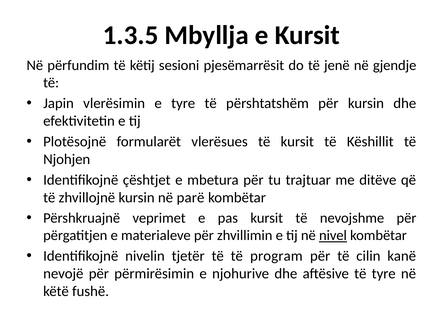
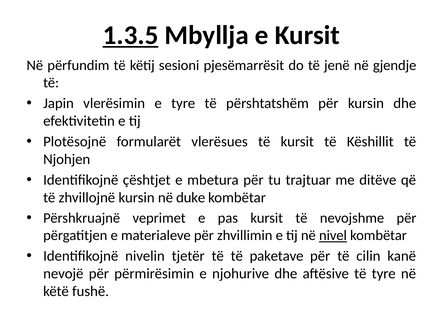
1.3.5 underline: none -> present
parë: parë -> duke
program: program -> paketave
